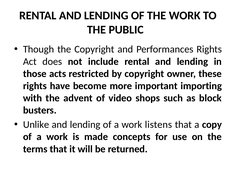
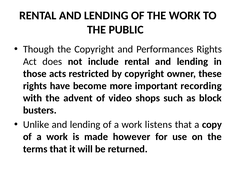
importing: importing -> recording
concepts: concepts -> however
